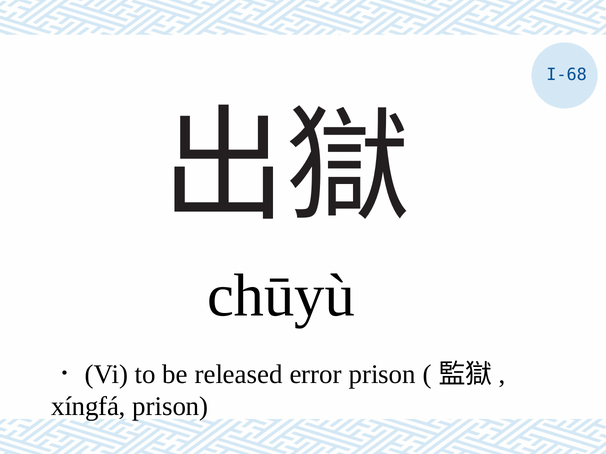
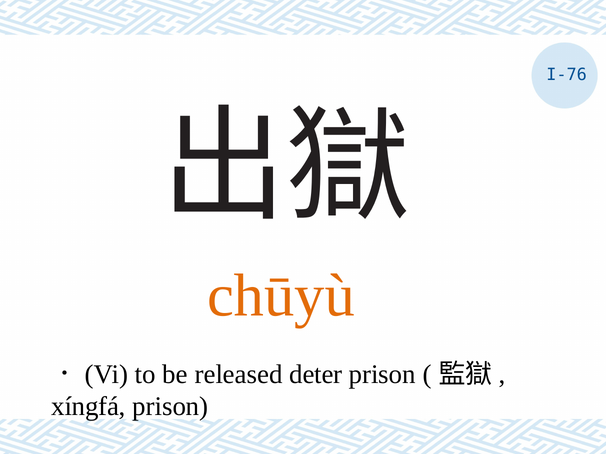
I-68: I-68 -> I-76
chūyù colour: black -> orange
error: error -> deter
